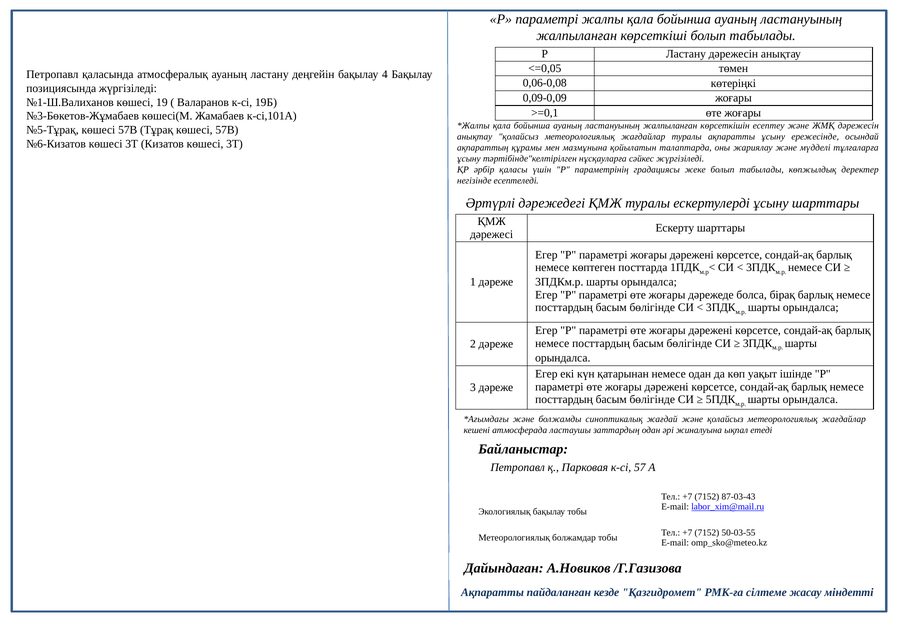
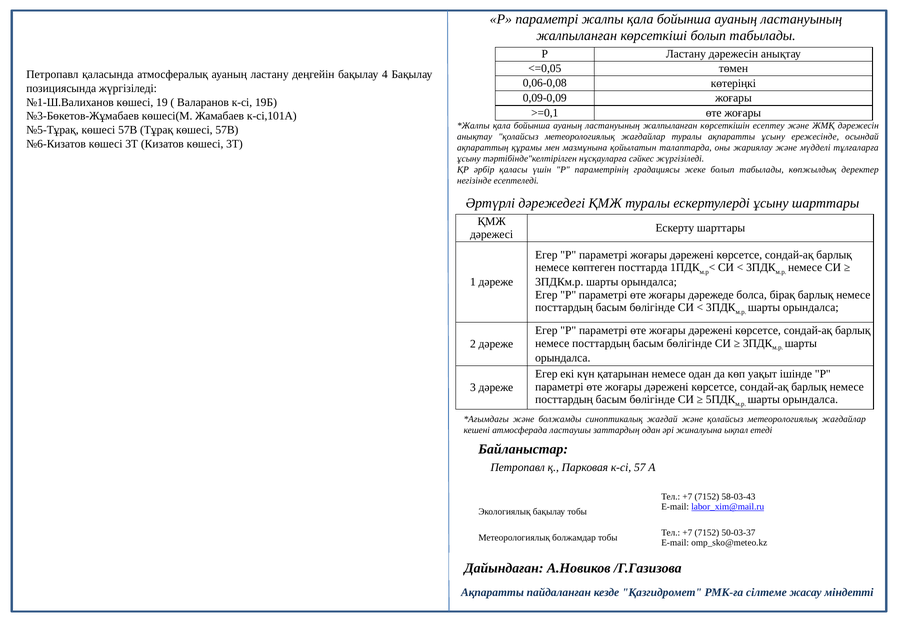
87-03-43: 87-03-43 -> 58-03-43
50-03-55: 50-03-55 -> 50-03-37
